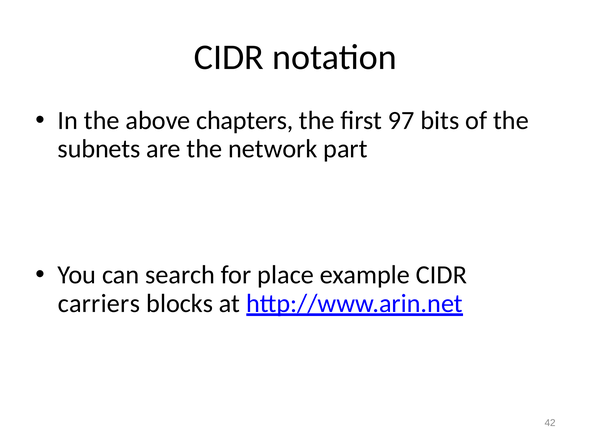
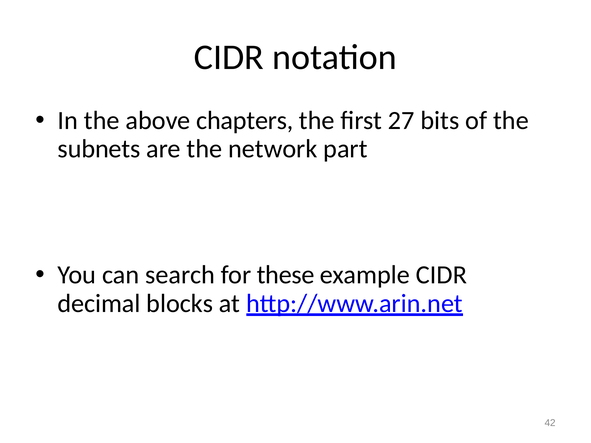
97: 97 -> 27
place: place -> these
carriers: carriers -> decimal
